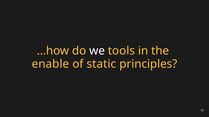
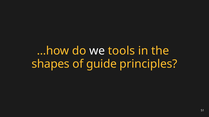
enable: enable -> shapes
static: static -> guide
